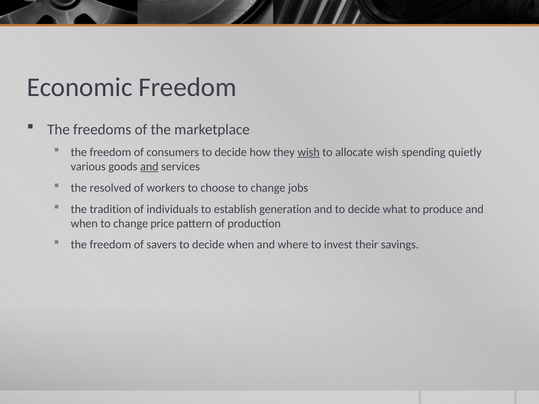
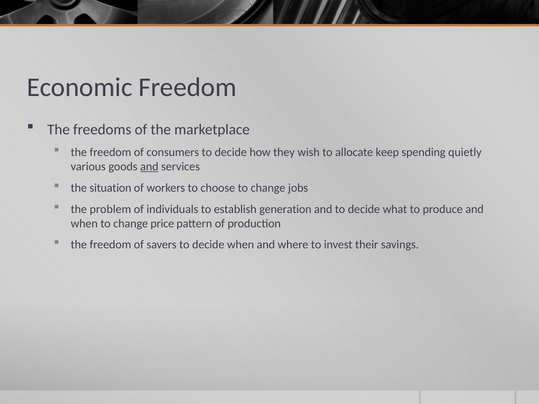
wish at (309, 152) underline: present -> none
allocate wish: wish -> keep
resolved: resolved -> situation
tradition: tradition -> problem
